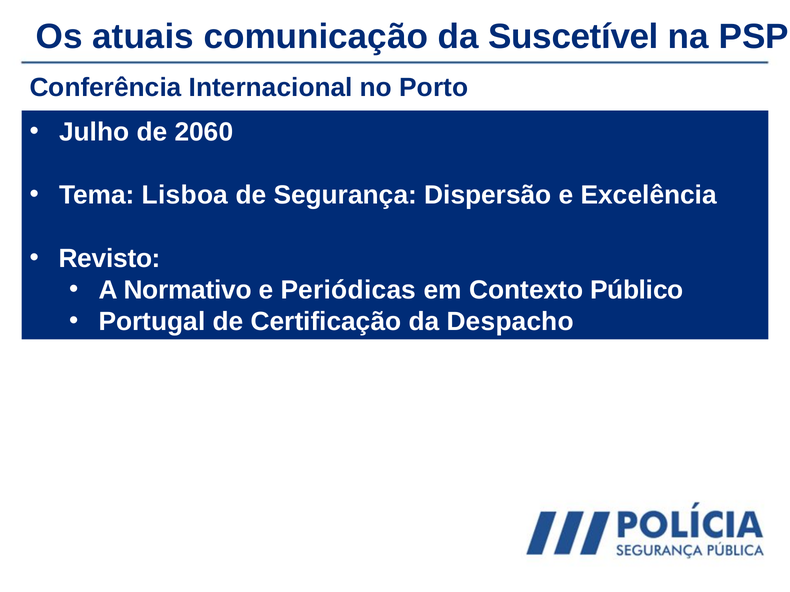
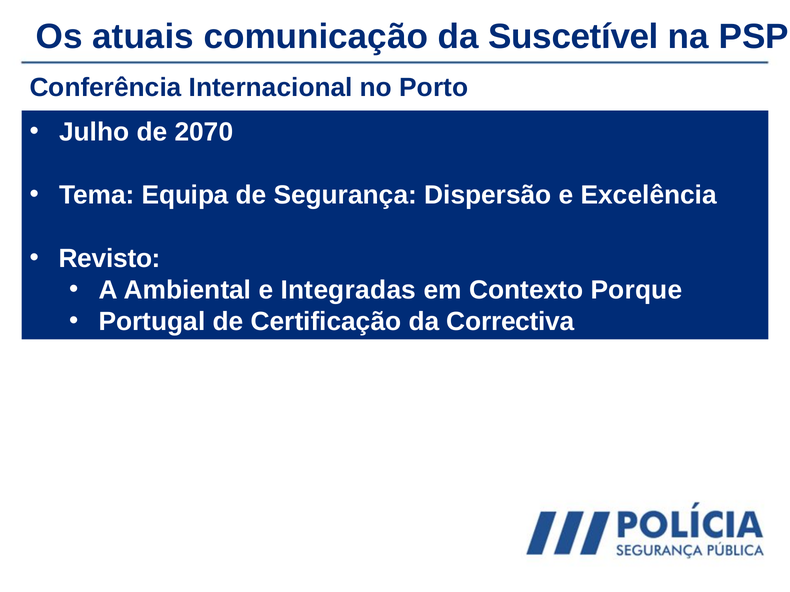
2060: 2060 -> 2070
Lisboa: Lisboa -> Equipa
Normativo: Normativo -> Ambiental
Periódicas: Periódicas -> Integradas
Público: Público -> Porque
Despacho: Despacho -> Correctiva
